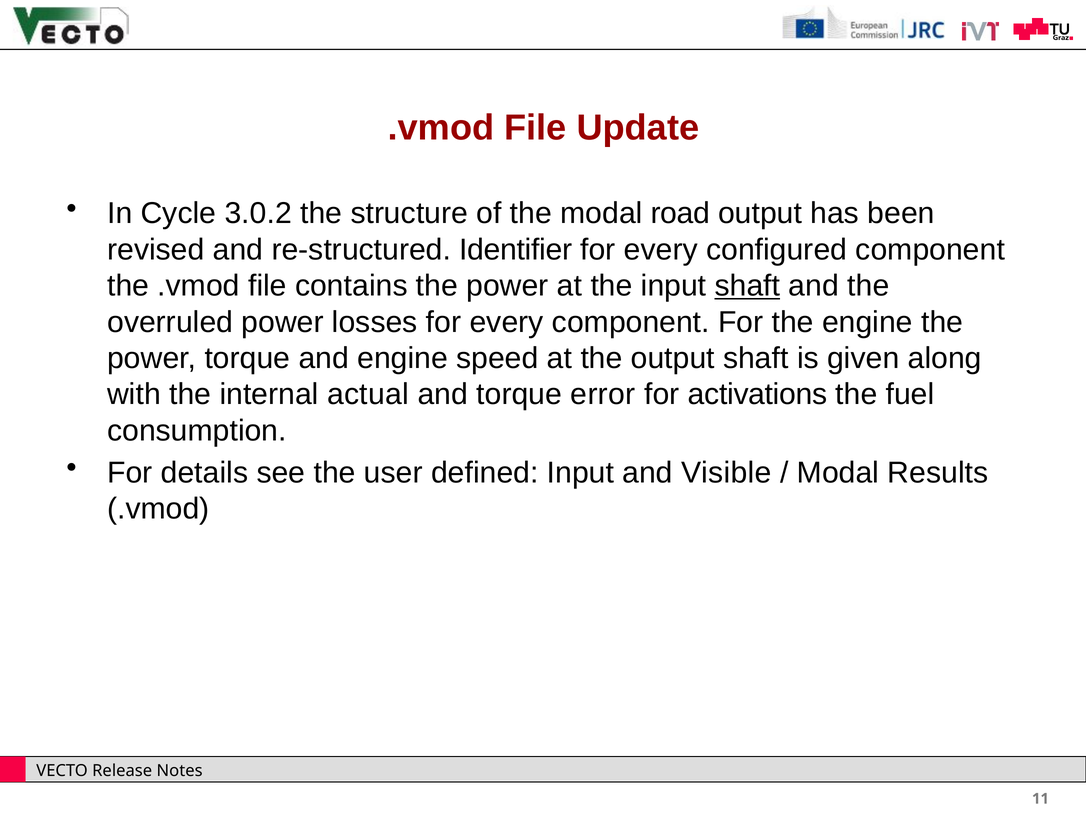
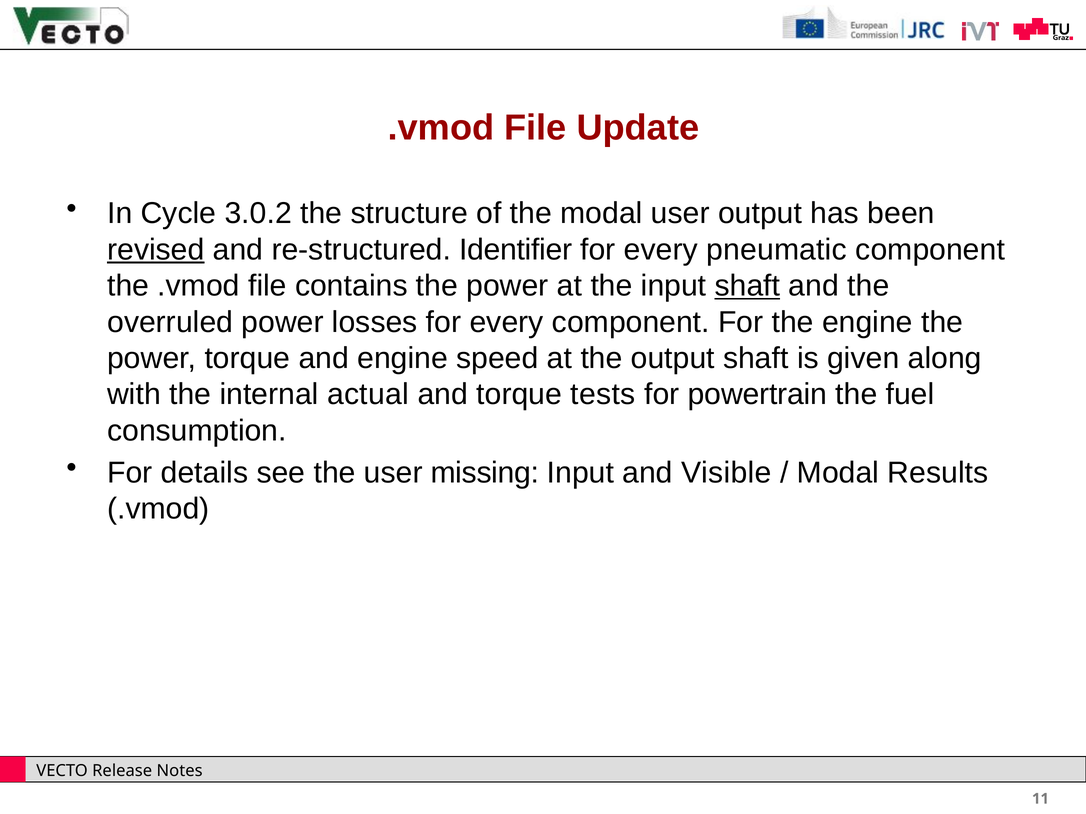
modal road: road -> user
revised underline: none -> present
configured: configured -> pneumatic
error: error -> tests
activations: activations -> powertrain
defined: defined -> missing
